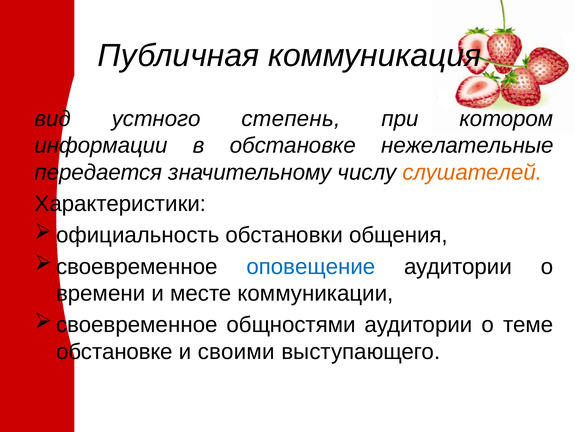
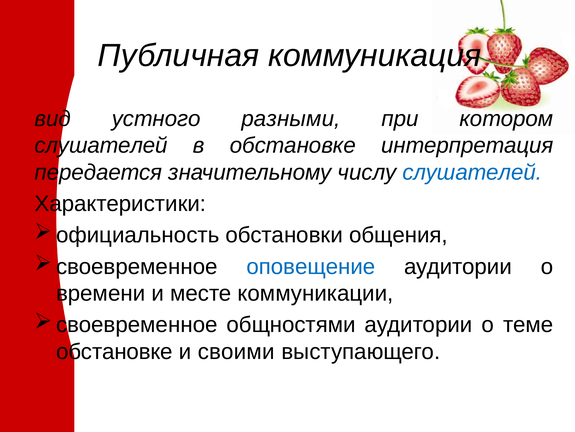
степень: степень -> разными
информации at (101, 145): информации -> слушателей
нежелательные: нежелательные -> интерпретация
слушателей at (472, 172) colour: orange -> blue
